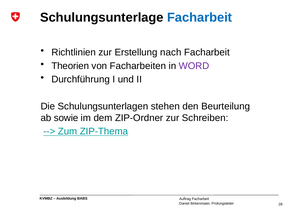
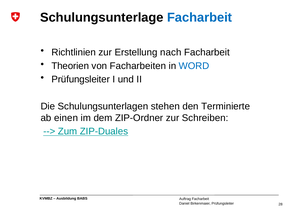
WORD colour: purple -> blue
Durchführung at (81, 79): Durchführung -> Prüfungsleiter
Beurteilung: Beurteilung -> Terminierte
sowie: sowie -> einen
ZIP-Thema: ZIP-Thema -> ZIP-Duales
